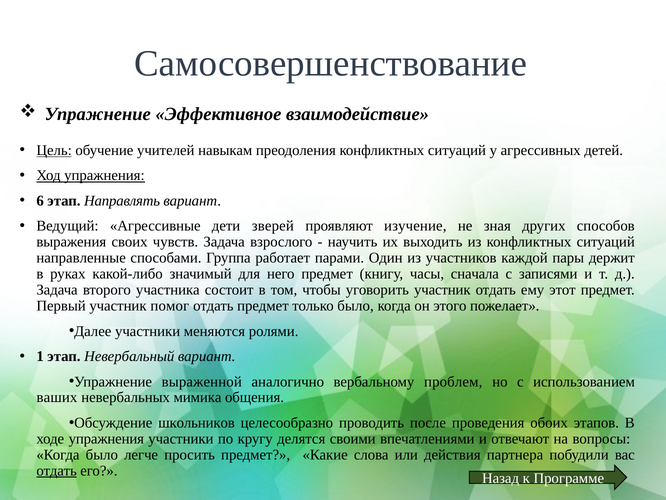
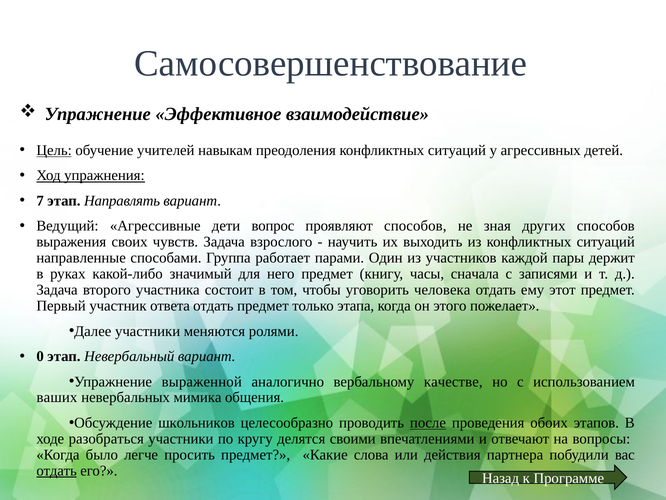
6: 6 -> 7
зверей: зверей -> вопрос
проявляют изучение: изучение -> способов
уговорить участник: участник -> человека
помог: помог -> ответа
только было: было -> этапа
1: 1 -> 0
проблем: проблем -> качестве
после underline: none -> present
ходе упражнения: упражнения -> разобраться
